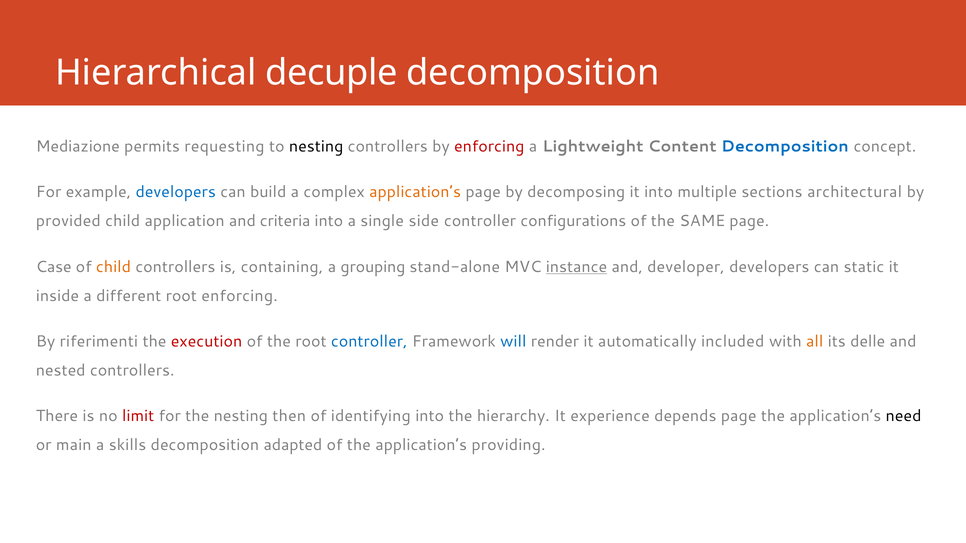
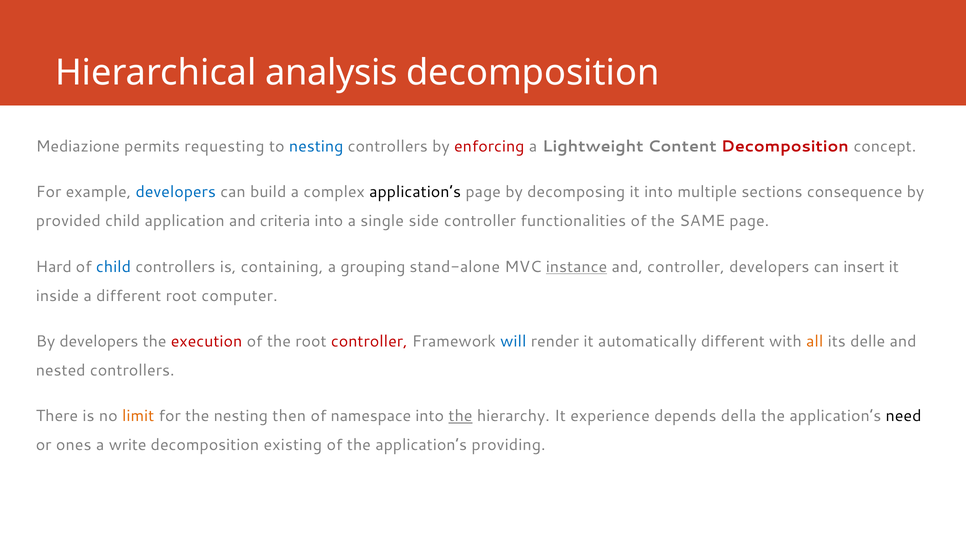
decuple: decuple -> analysis
nesting at (316, 146) colour: black -> blue
Decomposition at (785, 146) colour: blue -> red
application’s at (415, 192) colour: orange -> black
architectural: architectural -> consequence
configurations: configurations -> functionalities
Case: Case -> Hard
child at (113, 267) colour: orange -> blue
and developer: developer -> controller
static: static -> insert
root enforcing: enforcing -> computer
By riferimenti: riferimenti -> developers
controller at (369, 342) colour: blue -> red
automatically included: included -> different
limit colour: red -> orange
identifying: identifying -> namespace
the at (460, 416) underline: none -> present
depends page: page -> della
main: main -> ones
skills: skills -> write
adapted: adapted -> existing
